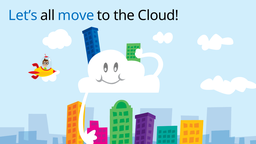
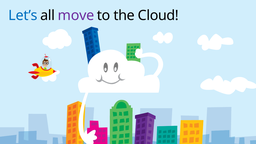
move colour: blue -> purple
